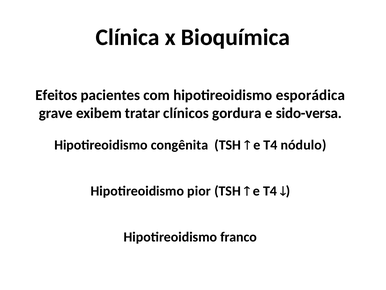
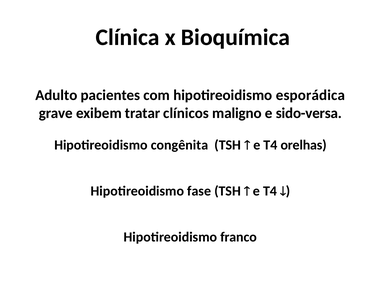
Efeitos: Efeitos -> Adulto
gordura: gordura -> maligno
nódulo: nódulo -> orelhas
pior: pior -> fase
